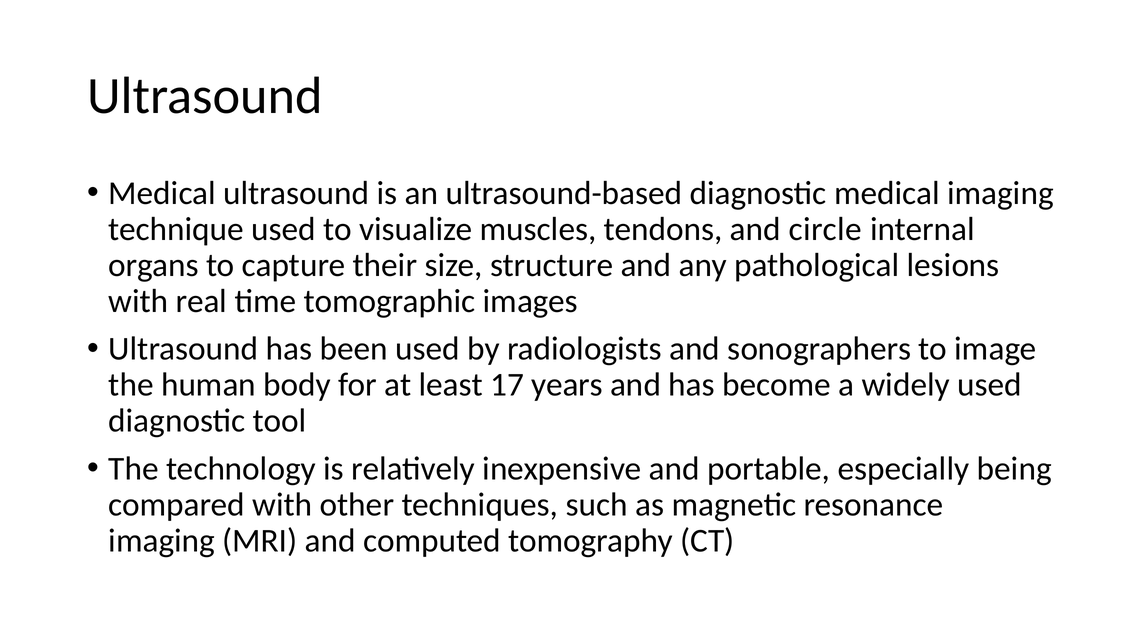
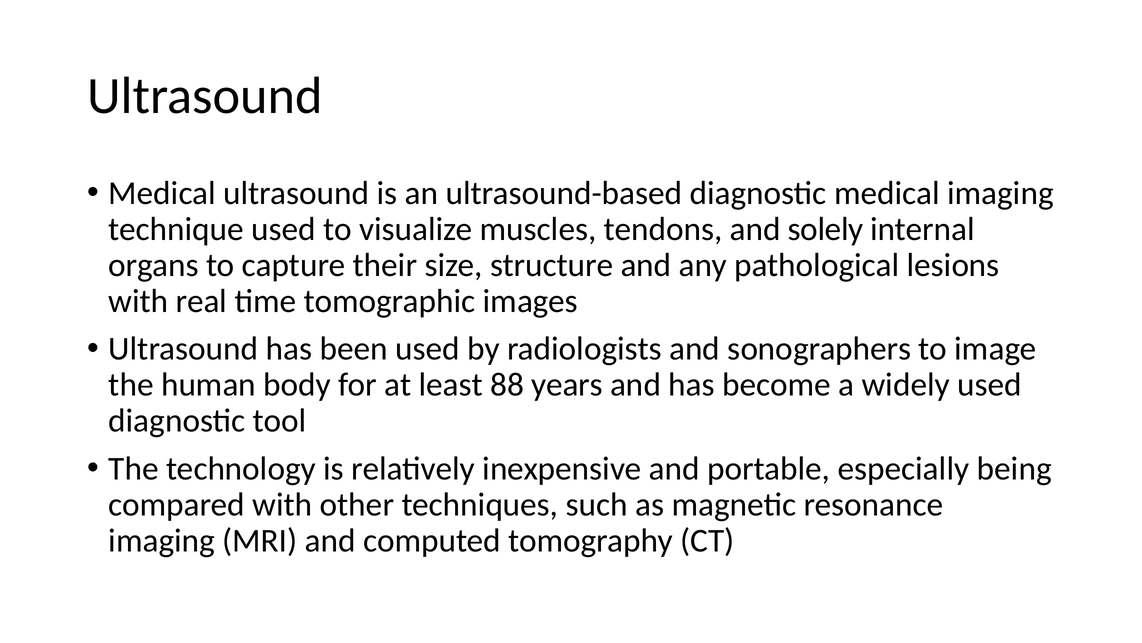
circle: circle -> solely
17: 17 -> 88
